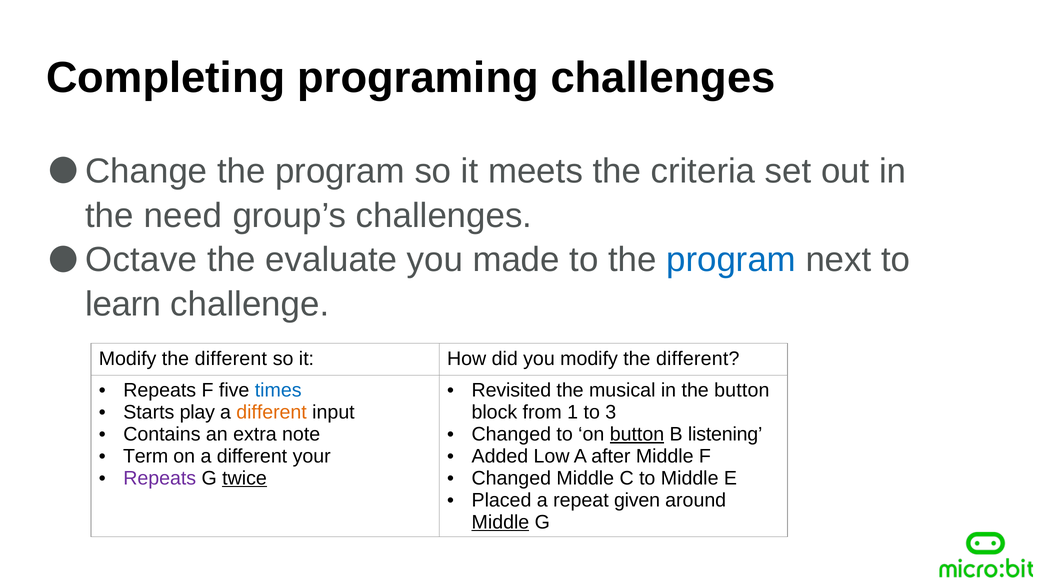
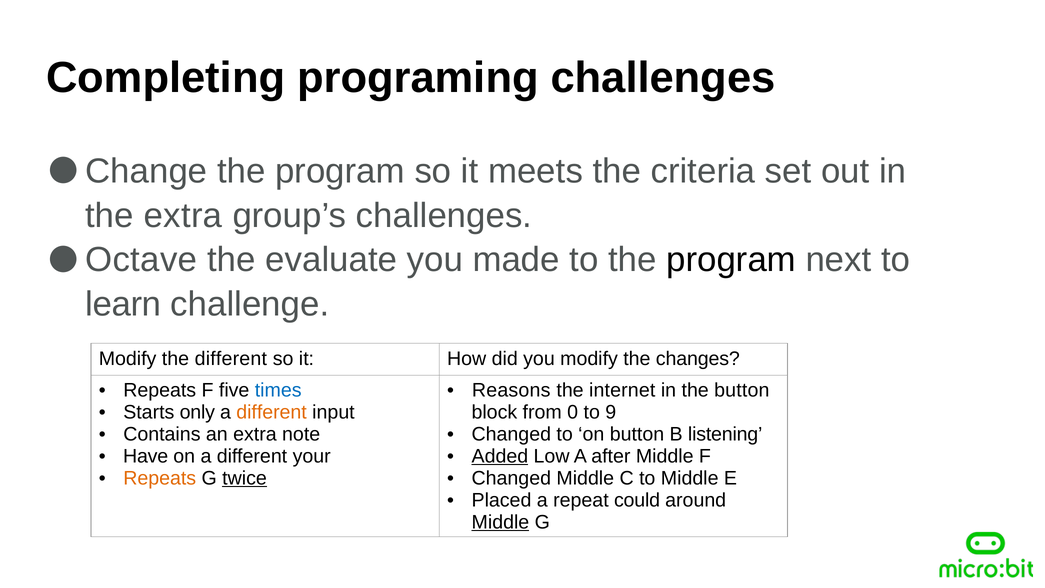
the need: need -> extra
program at (731, 260) colour: blue -> black
you modify the different: different -> changes
Revisited: Revisited -> Reasons
musical: musical -> internet
play: play -> only
1: 1 -> 0
3: 3 -> 9
button at (637, 434) underline: present -> none
Term: Term -> Have
Added underline: none -> present
Repeats at (160, 478) colour: purple -> orange
given: given -> could
